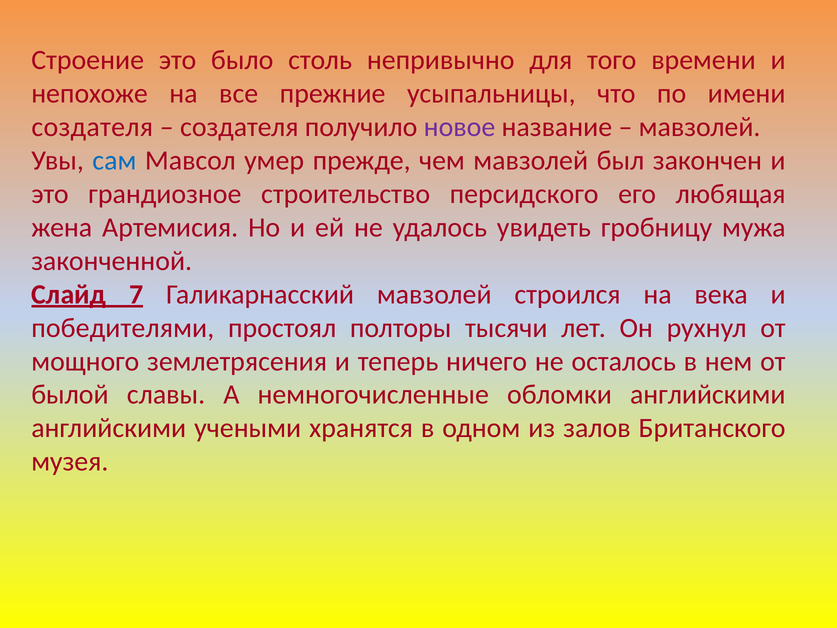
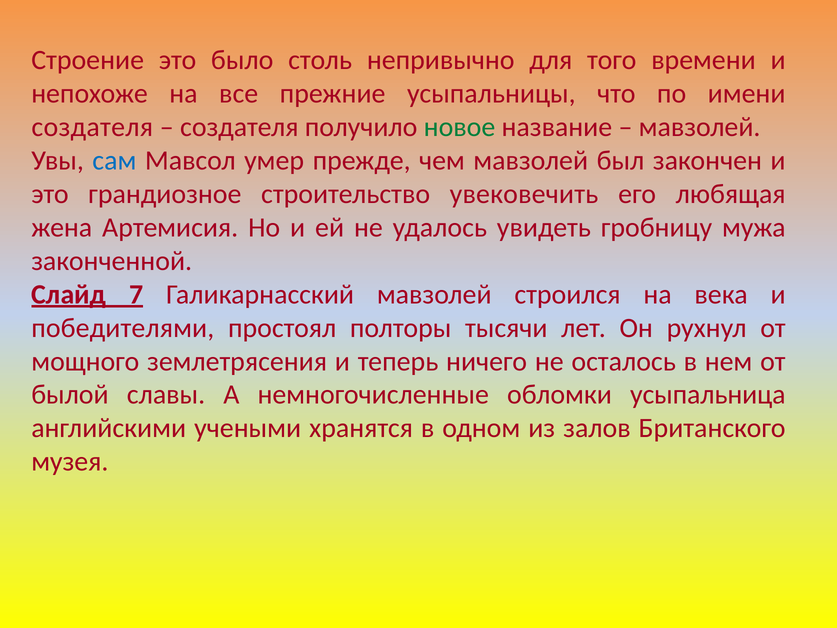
новое colour: purple -> green
персидского: персидского -> увековечить
обломки английскими: английскими -> усыпальница
